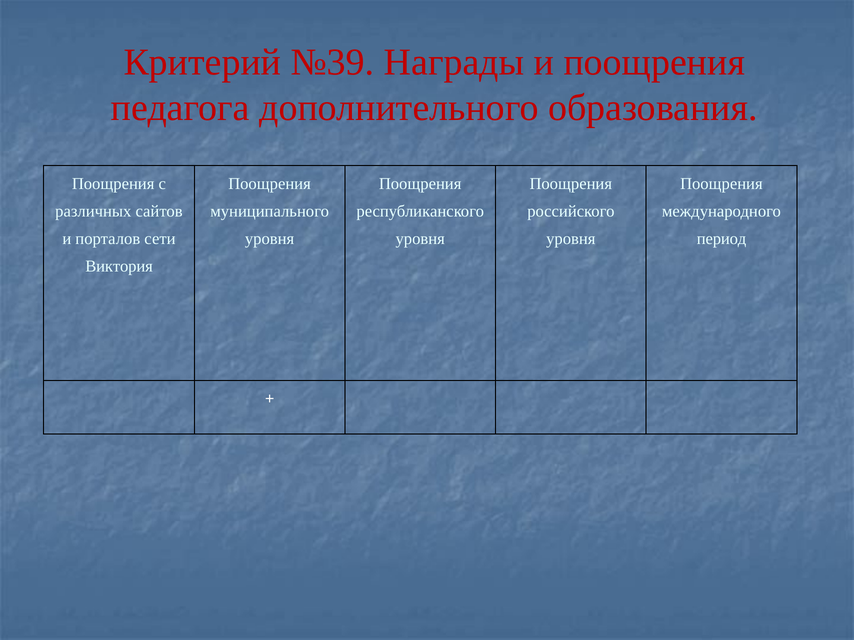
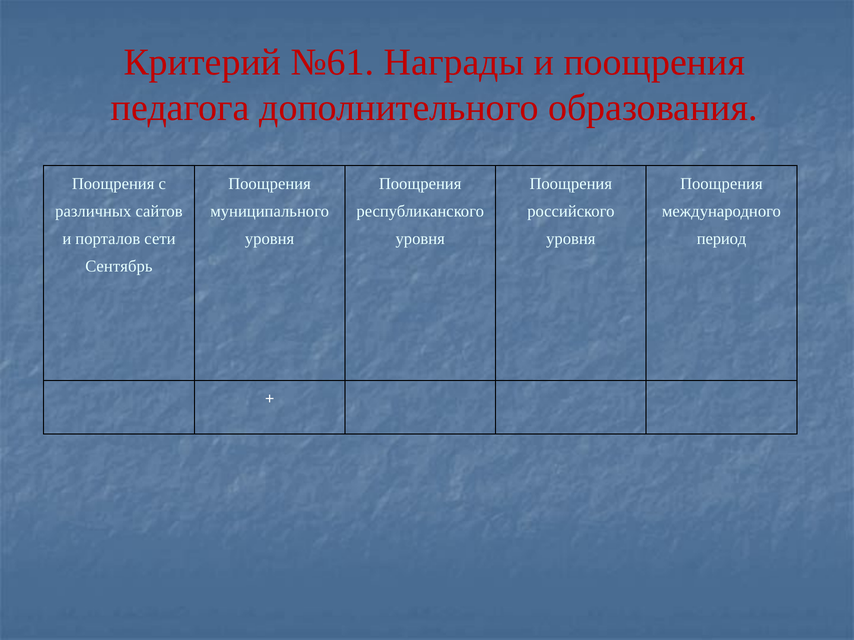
№39: №39 -> №61
Виктория: Виктория -> Сентябрь
